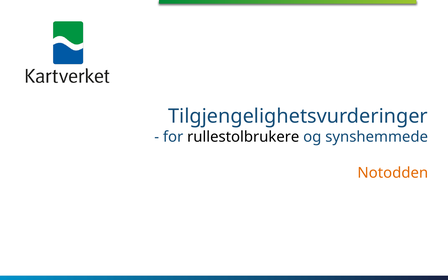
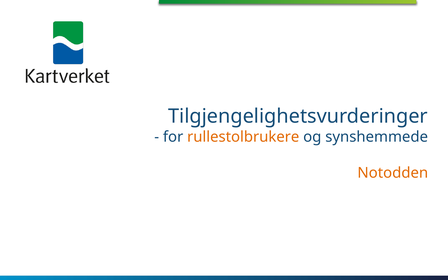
rullestolbrukere colour: black -> orange
